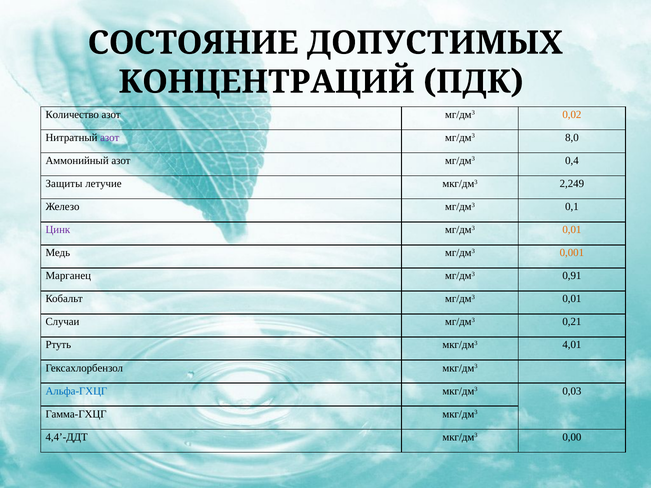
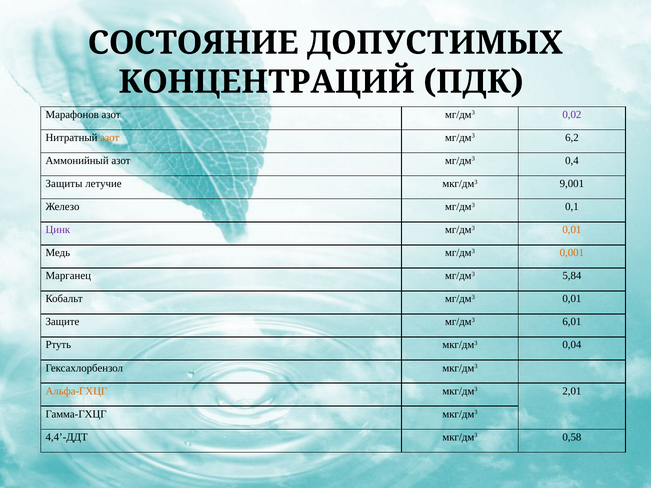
Количество: Количество -> Марафонов
0,02 colour: orange -> purple
азот at (110, 138) colour: purple -> orange
8,0: 8,0 -> 6,2
2,249: 2,249 -> 9,001
0,91: 0,91 -> 5,84
Случаи: Случаи -> Защите
0,21: 0,21 -> 6,01
4,01: 4,01 -> 0,04
Альфа-ГХЦГ colour: blue -> orange
0,03: 0,03 -> 2,01
0,00: 0,00 -> 0,58
